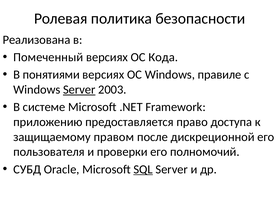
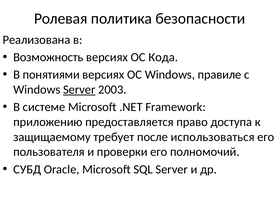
Помеченный: Помеченный -> Возможность
правом: правом -> требует
дискреционной: дискреционной -> использоваться
SQL underline: present -> none
